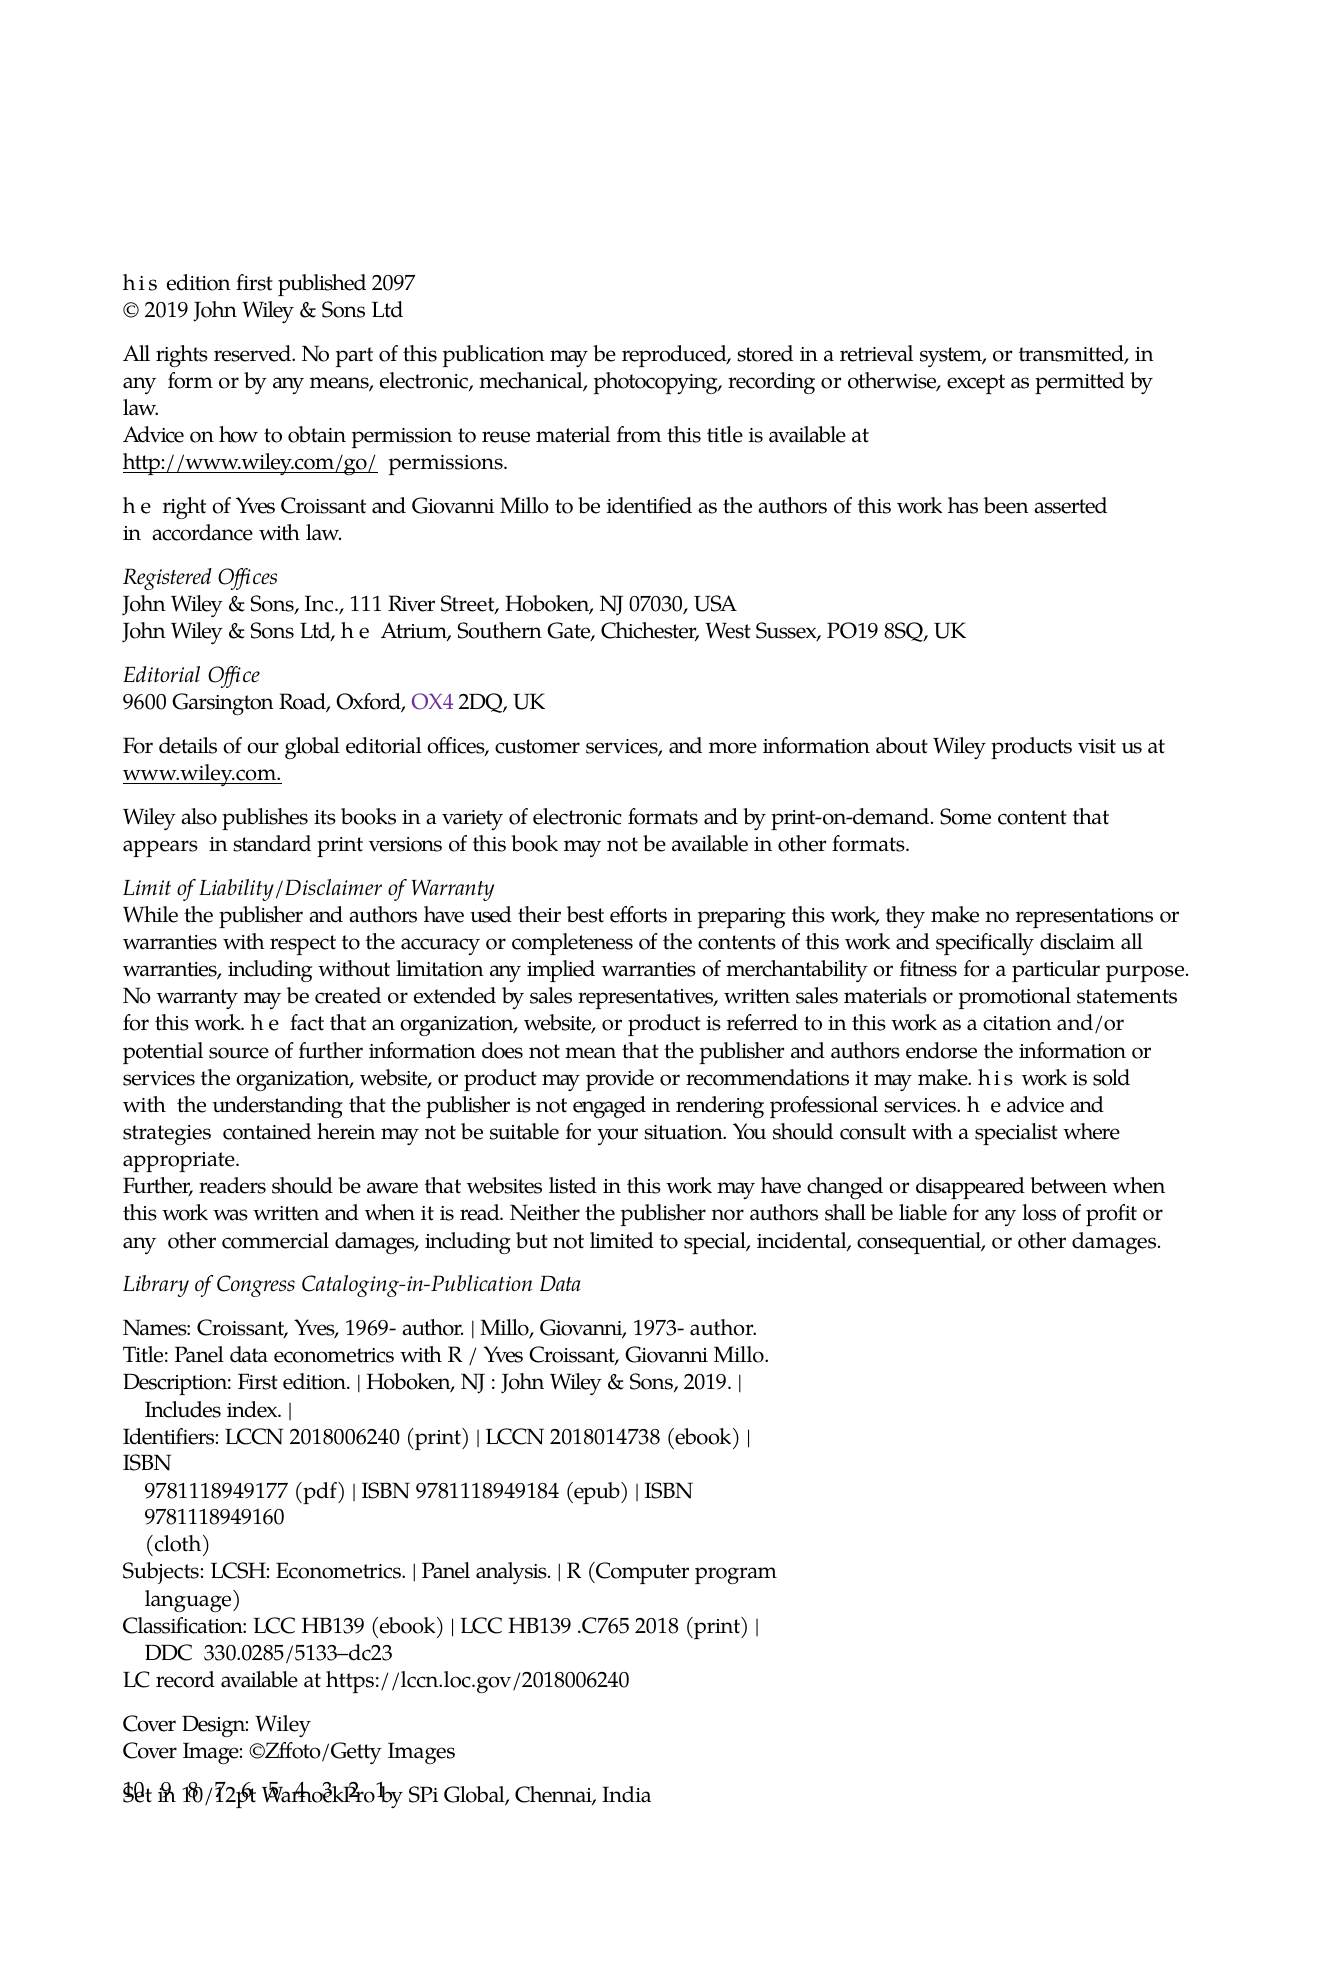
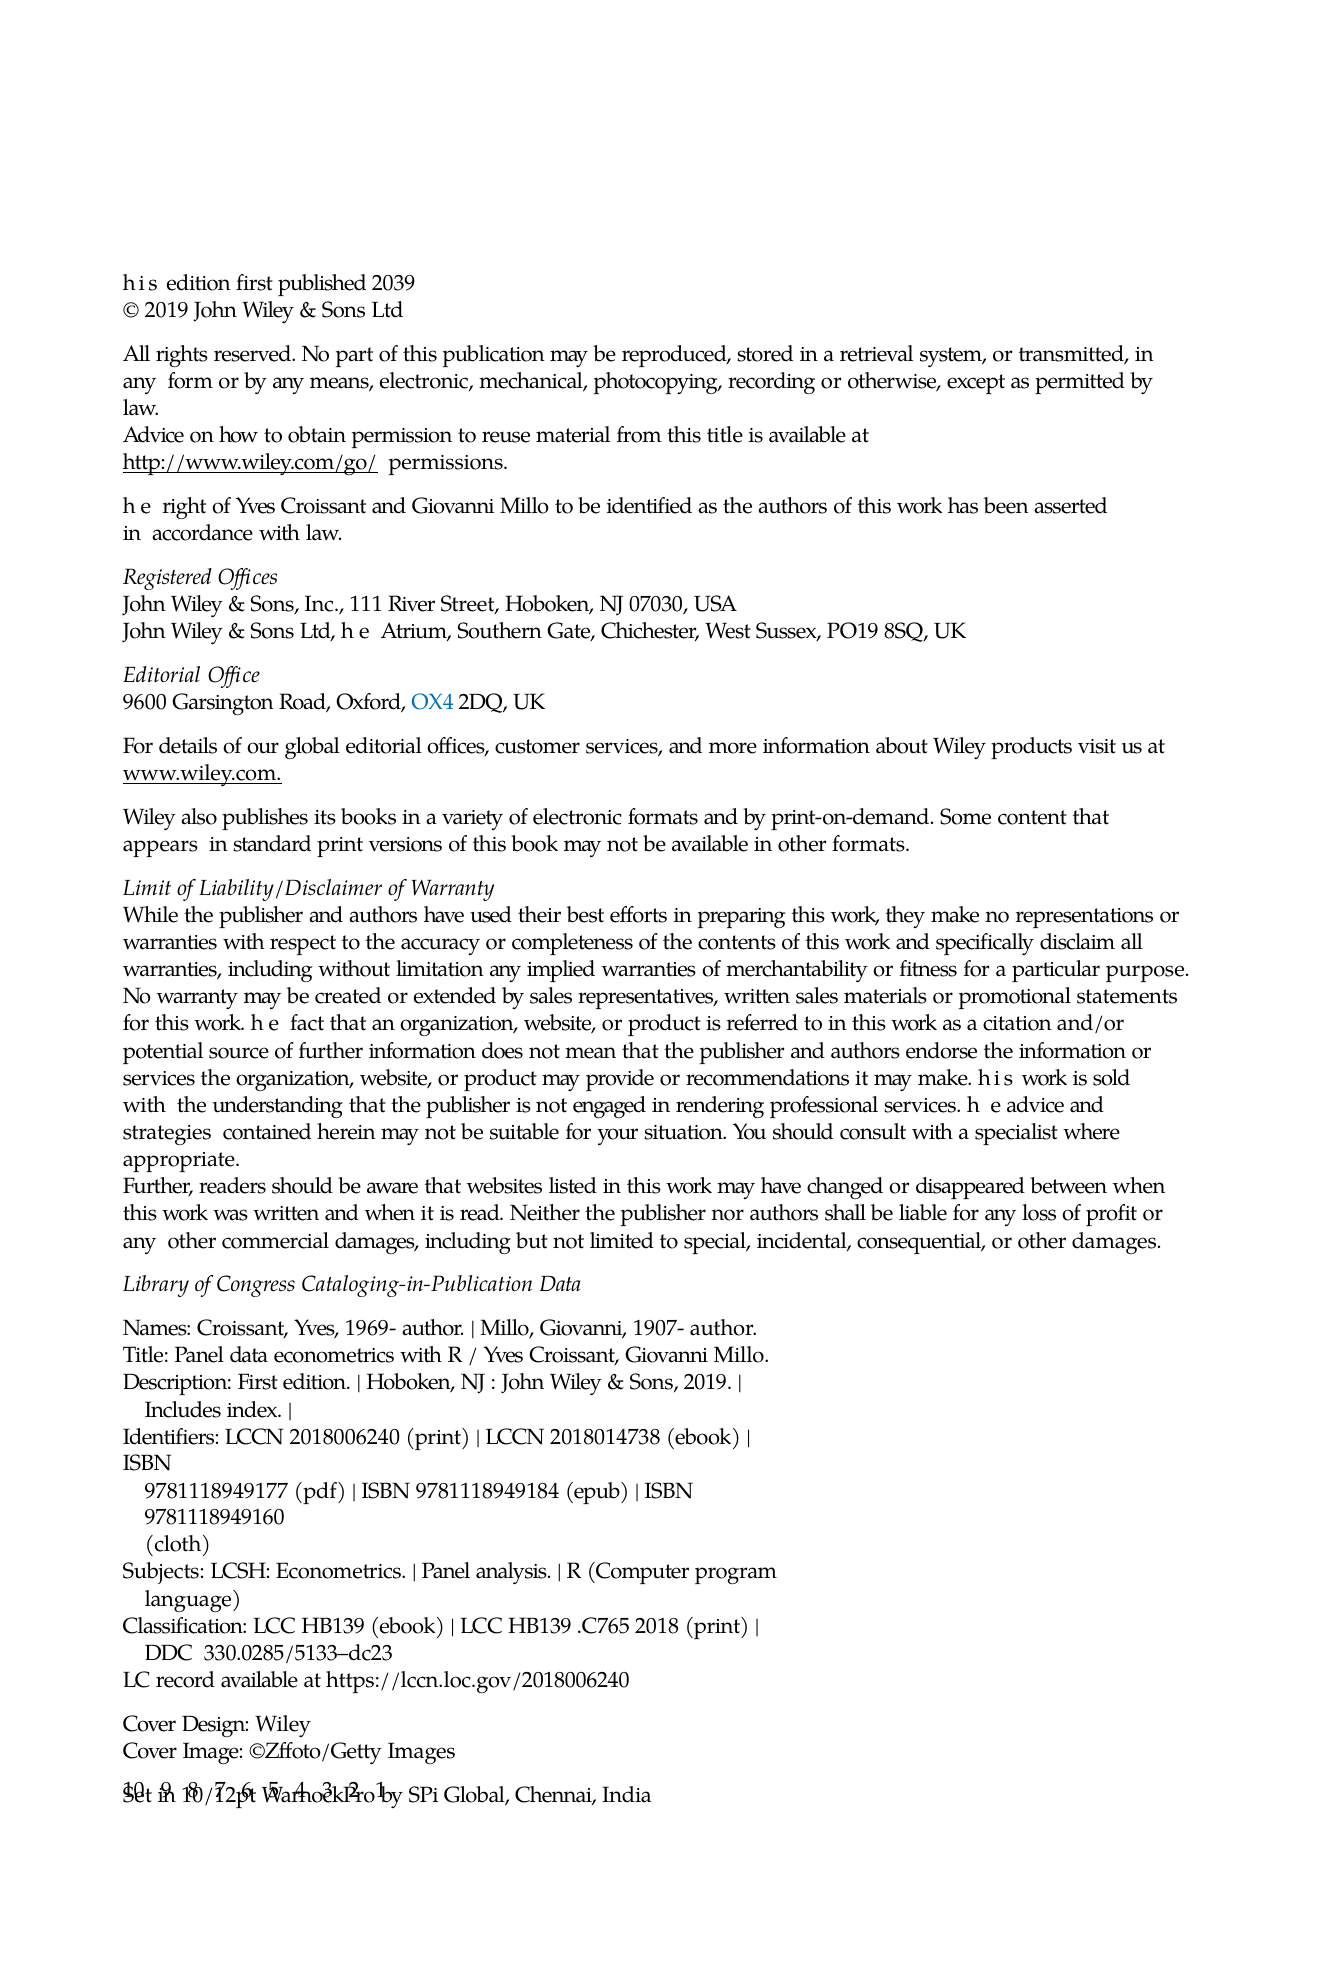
2097: 2097 -> 2039
OX4 colour: purple -> blue
1973-: 1973- -> 1907-
